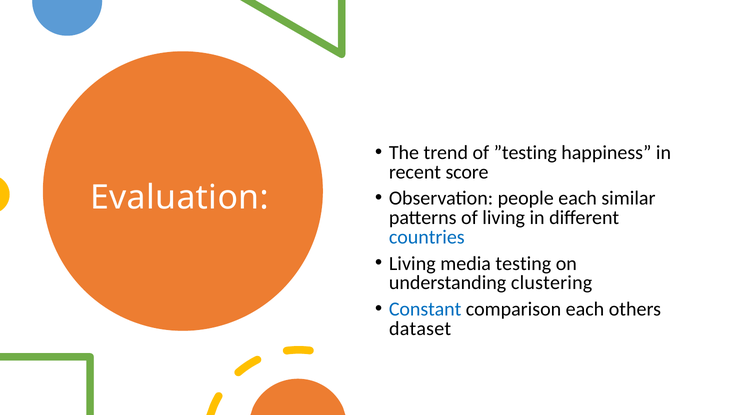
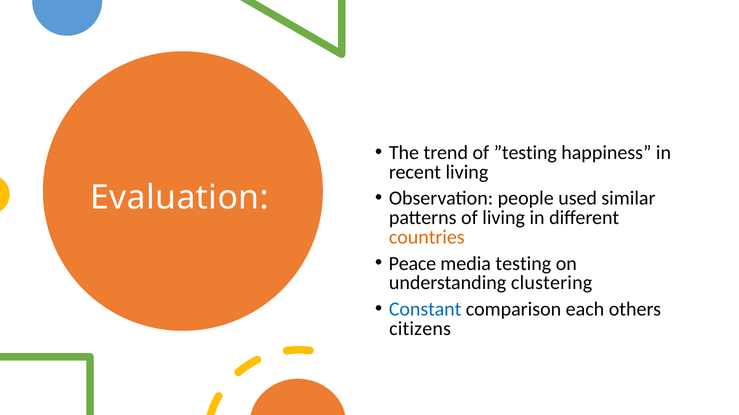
recent score: score -> living
people each: each -> used
countries colour: blue -> orange
Living at (412, 264): Living -> Peace
dataset: dataset -> citizens
